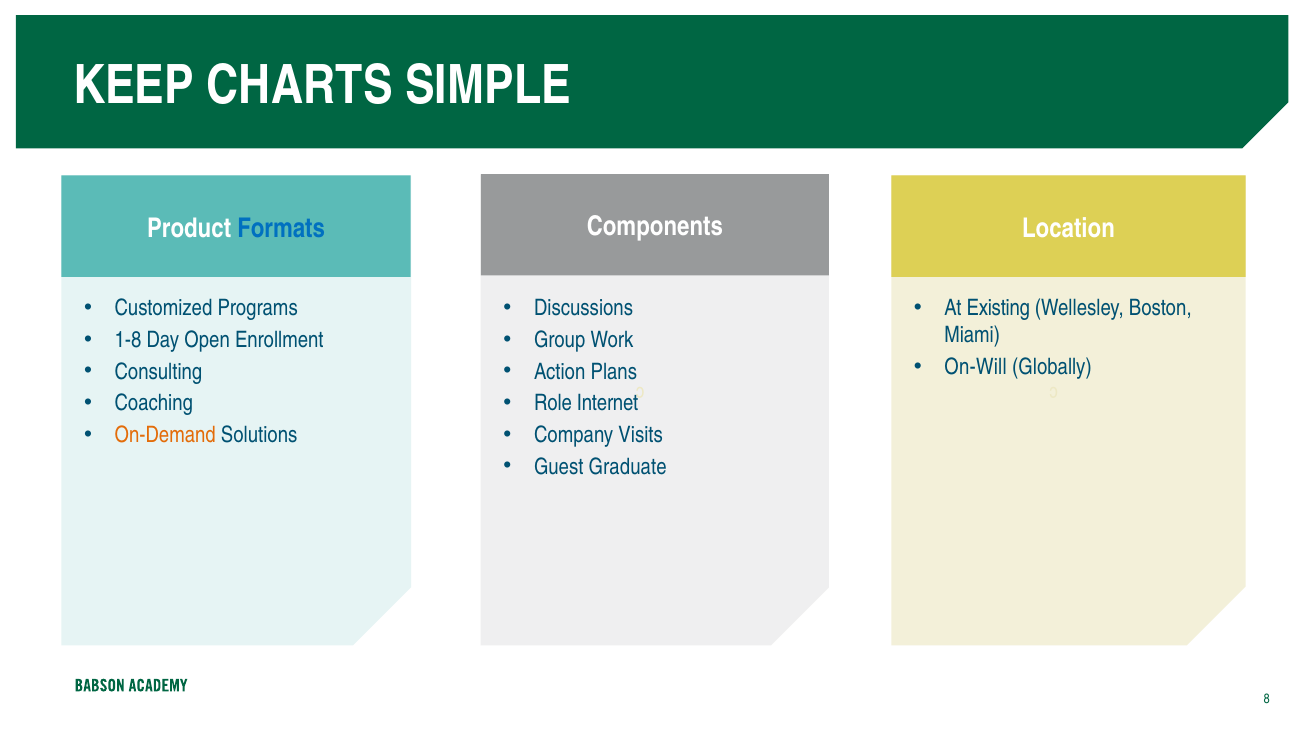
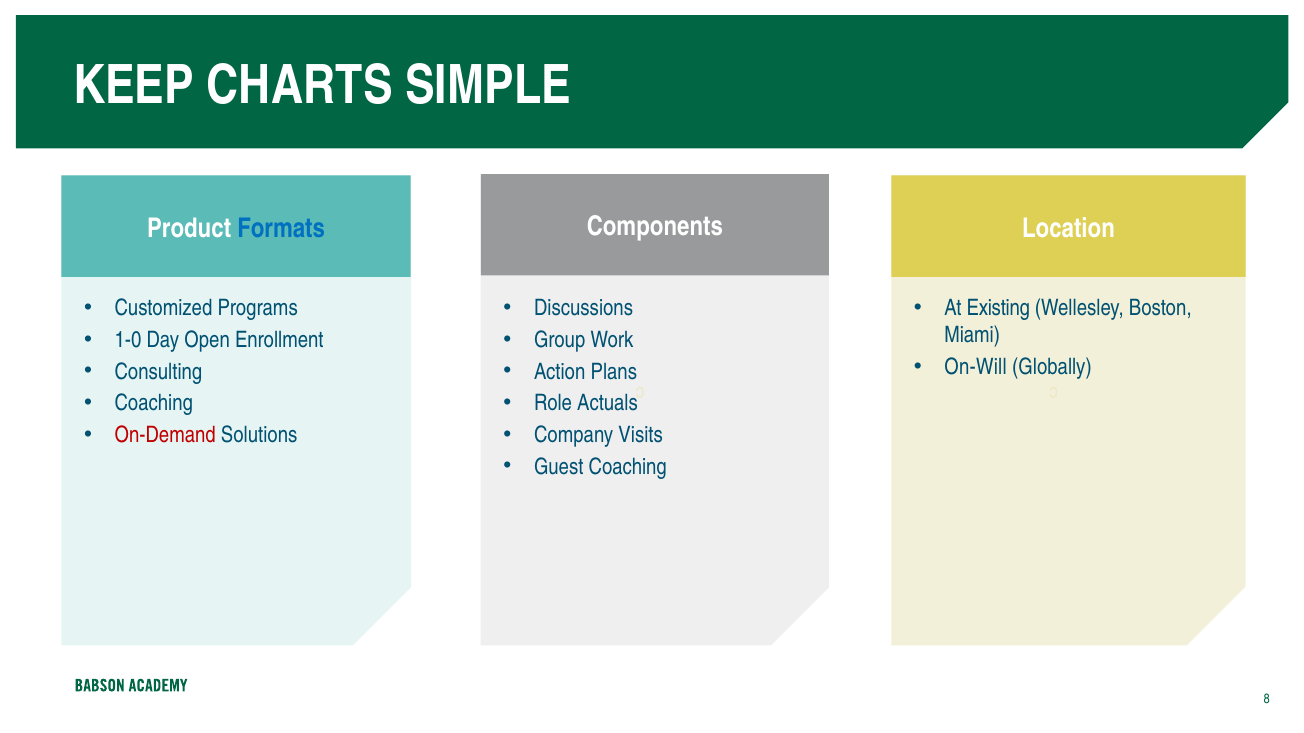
1-8: 1-8 -> 1-0
Internet: Internet -> Actuals
On-Demand colour: orange -> red
Guest Graduate: Graduate -> Coaching
